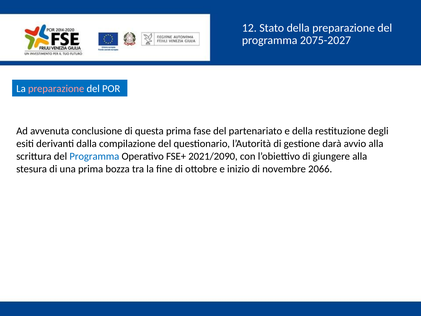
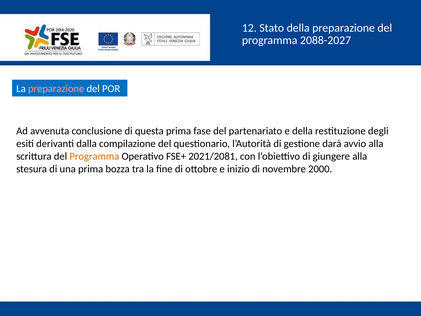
2075-2027: 2075-2027 -> 2088-2027
Programma at (94, 156) colour: blue -> orange
2021/2090: 2021/2090 -> 2021/2081
2066: 2066 -> 2000
